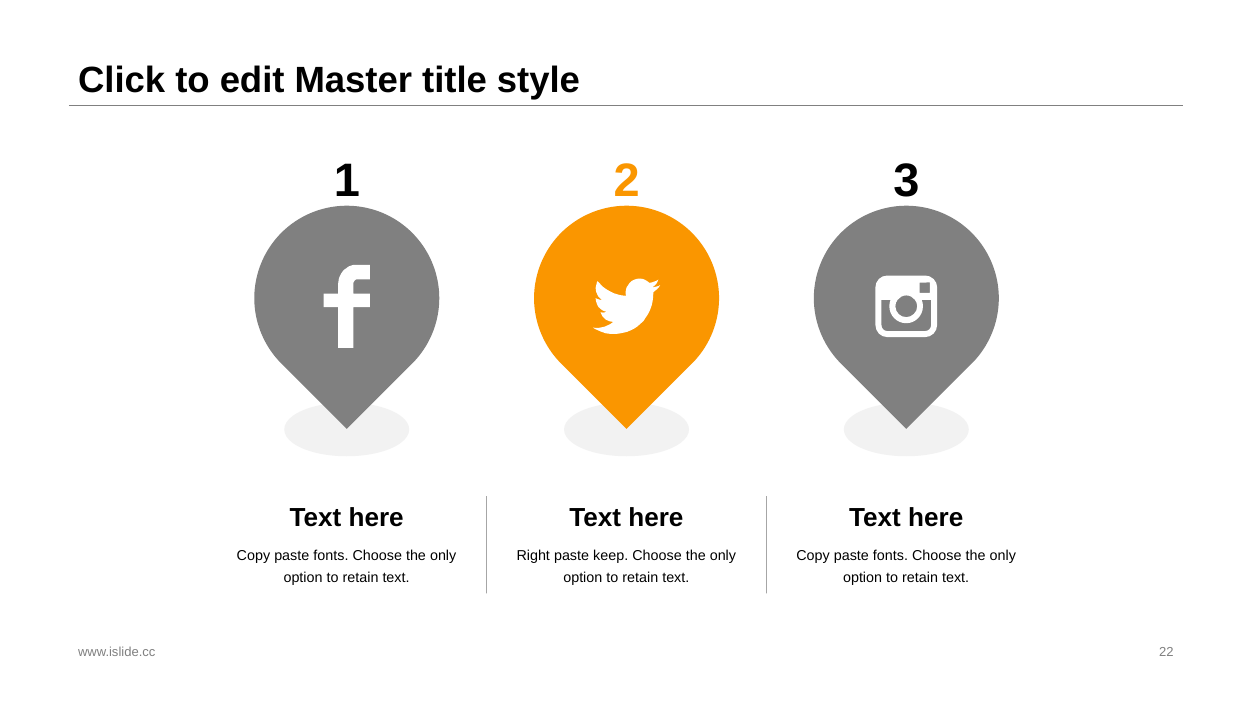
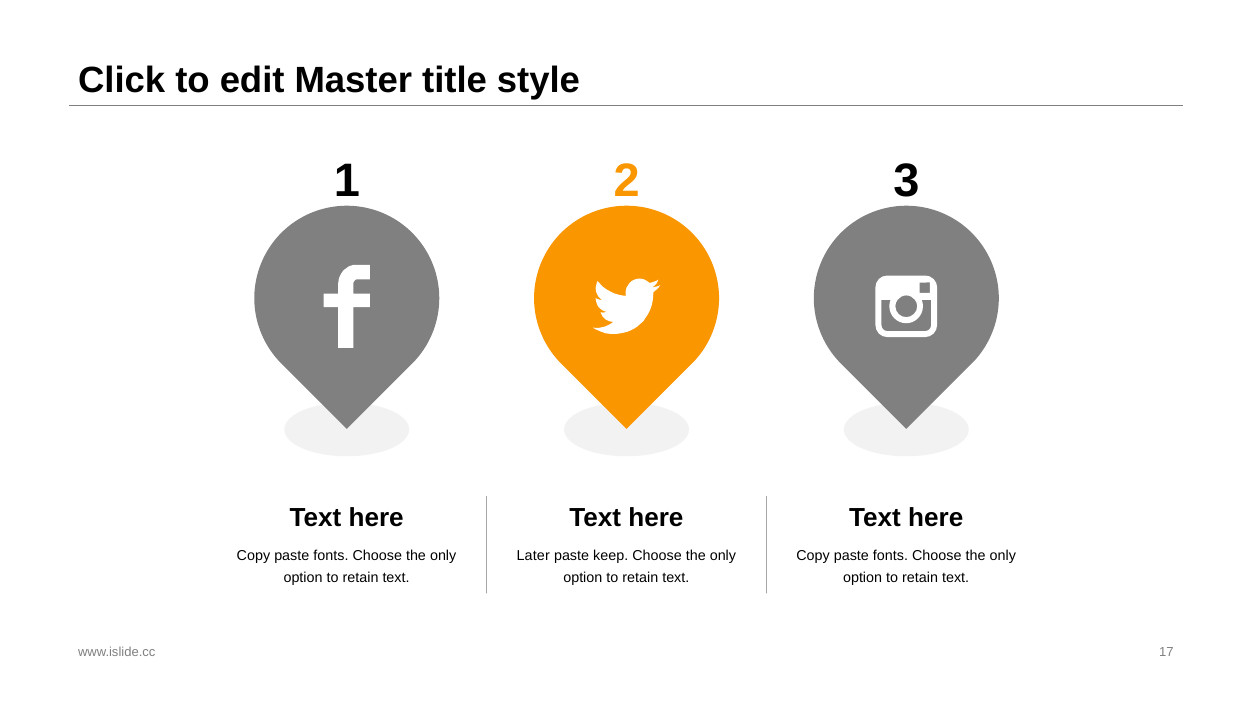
Right: Right -> Later
22: 22 -> 17
